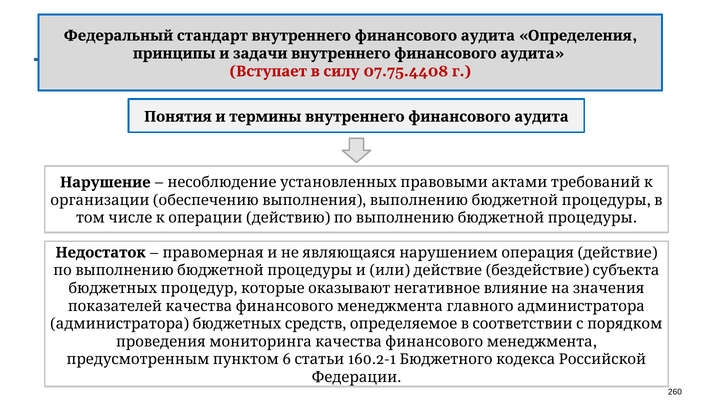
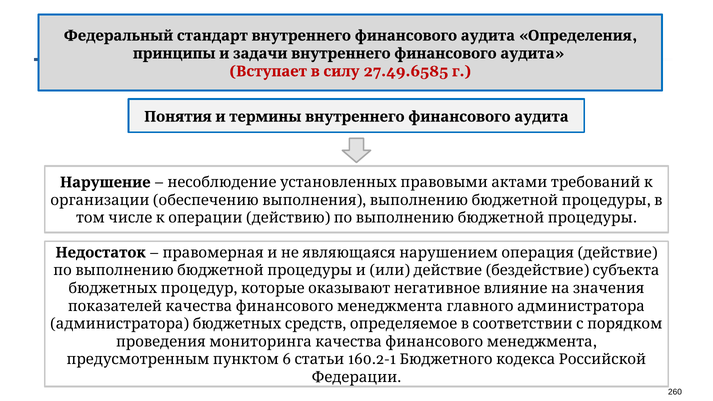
07.75.4408: 07.75.4408 -> 27.49.6585
